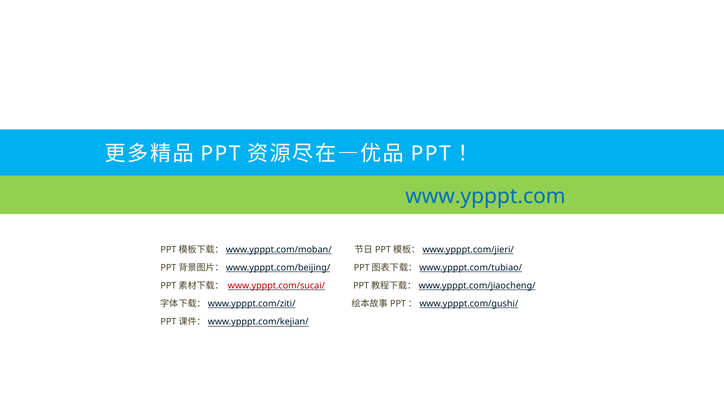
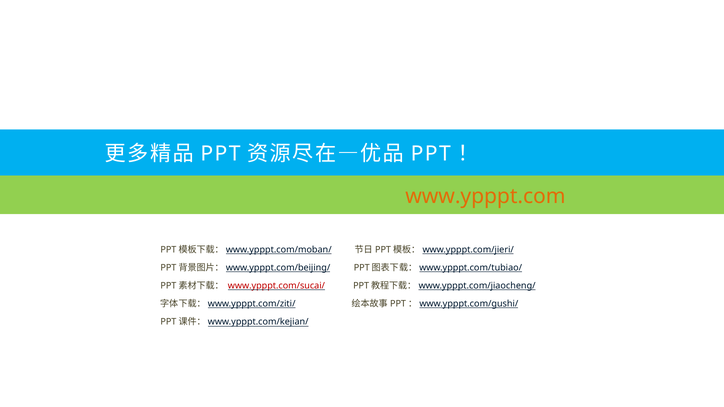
www.ypppt.com colour: blue -> orange
